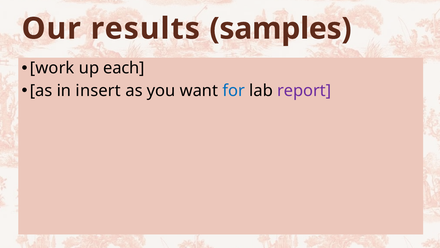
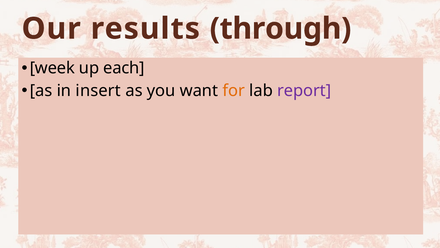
samples: samples -> through
work: work -> week
for colour: blue -> orange
